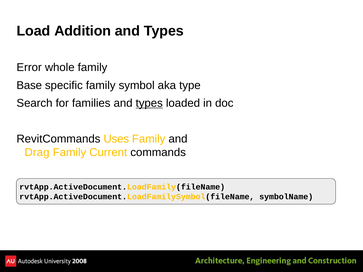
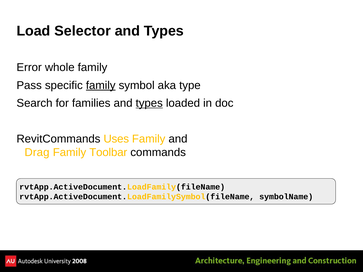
Addition: Addition -> Selector
Base: Base -> Pass
family at (101, 85) underline: none -> present
Current: Current -> Toolbar
